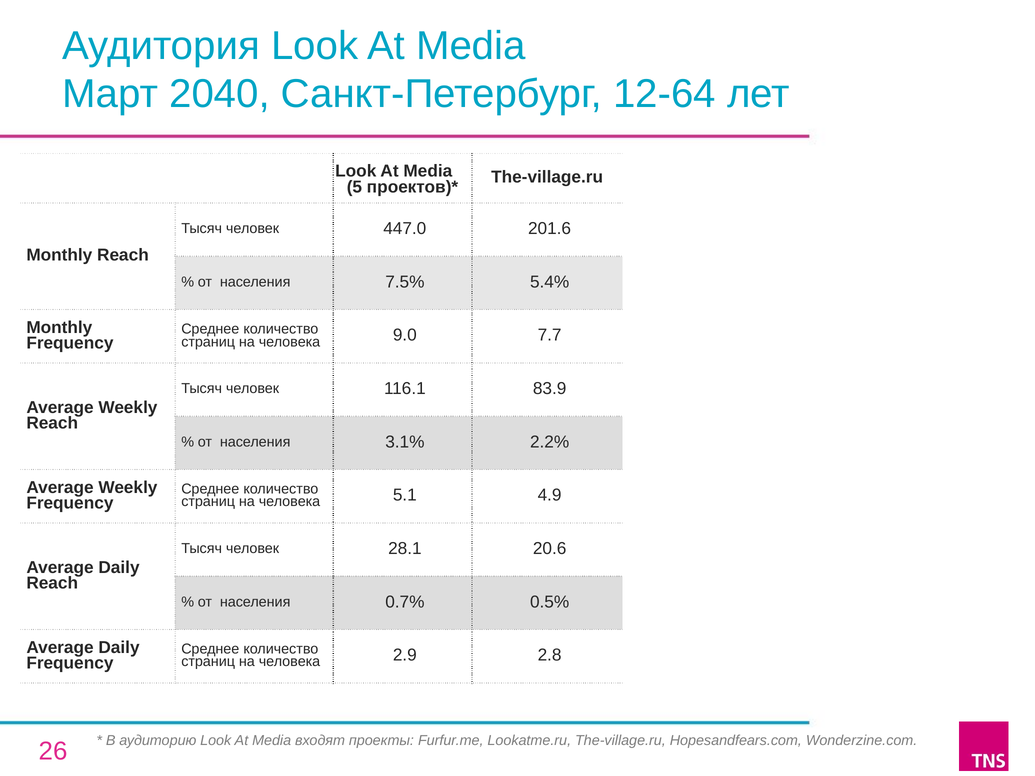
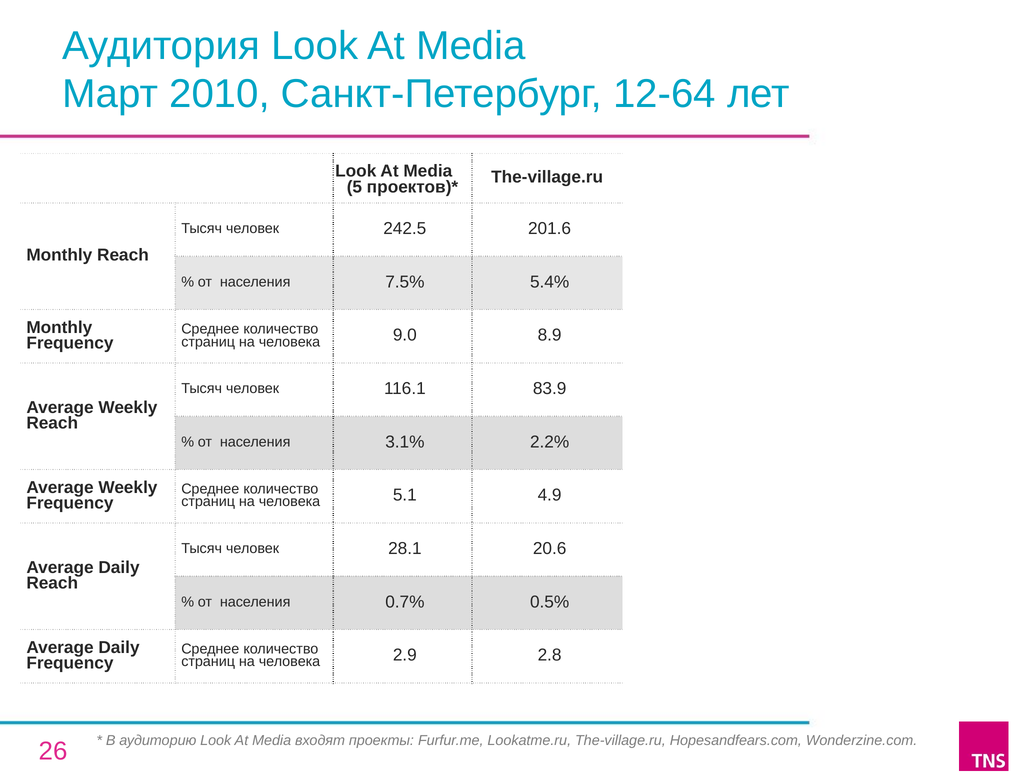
2040: 2040 -> 2010
447.0: 447.0 -> 242.5
7.7: 7.7 -> 8.9
